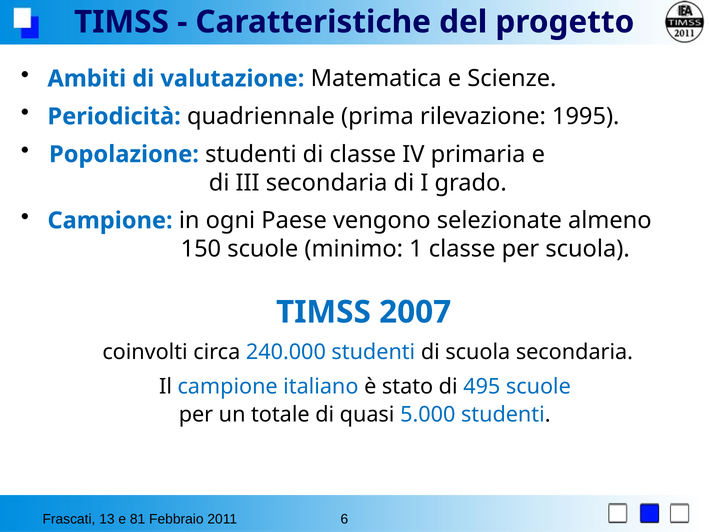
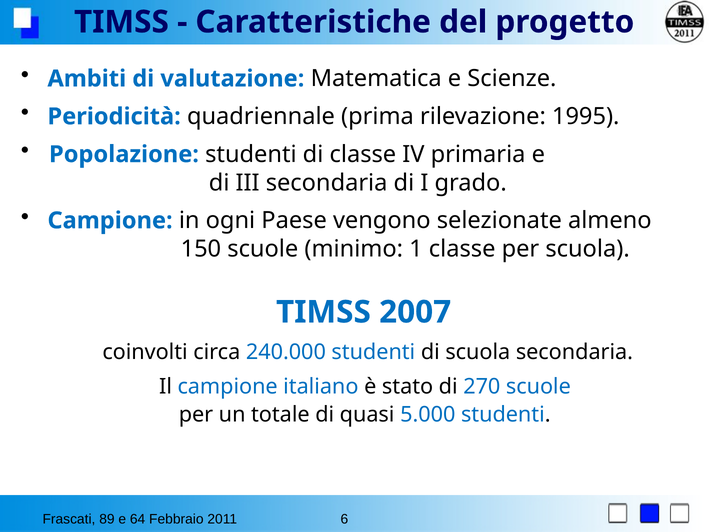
495: 495 -> 270
13: 13 -> 89
81: 81 -> 64
